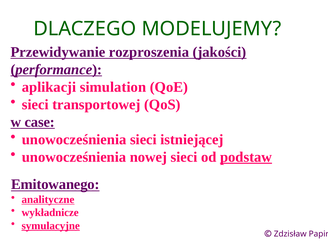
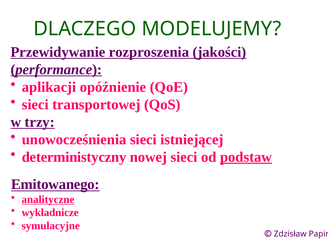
simulation: simulation -> opóźnienie
case: case -> trzy
unowocześnienia at (74, 157): unowocześnienia -> deterministyczny
symulacyjne underline: present -> none
